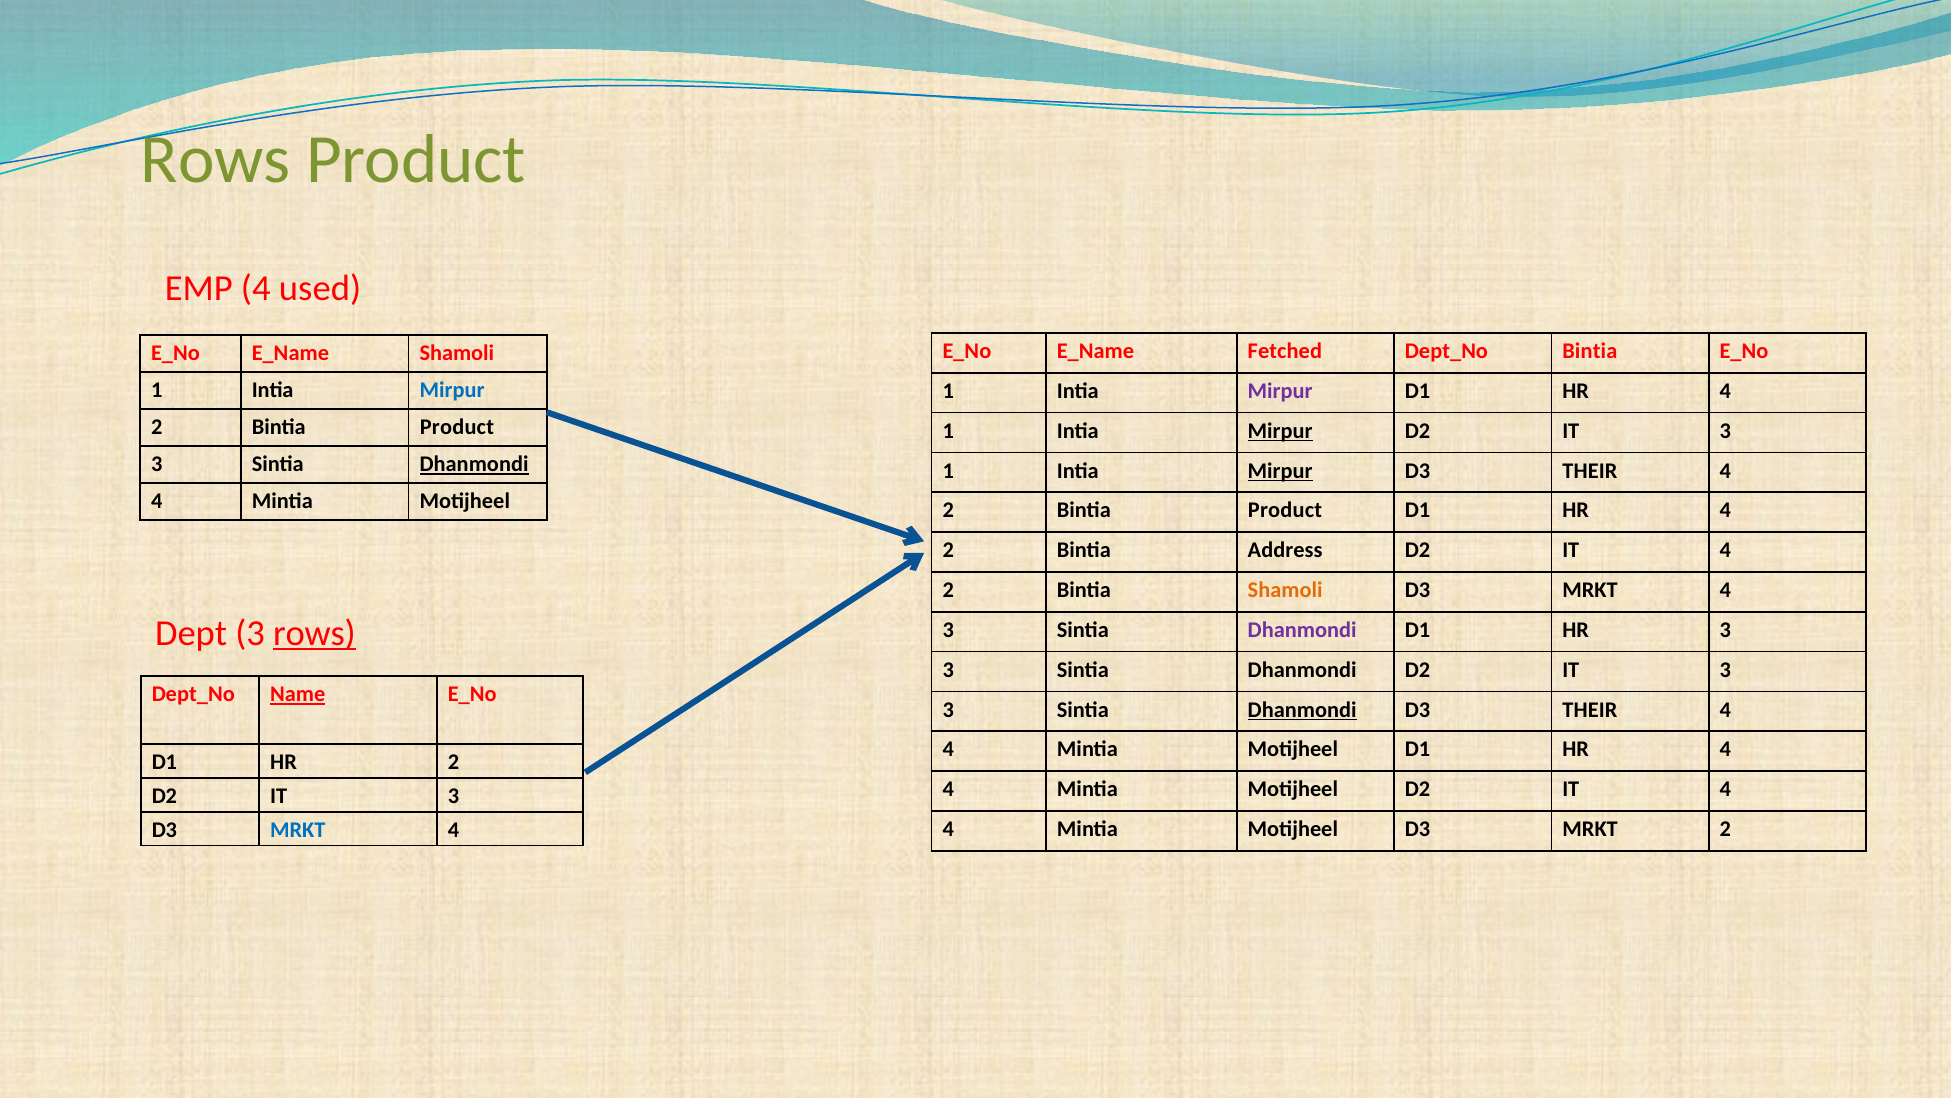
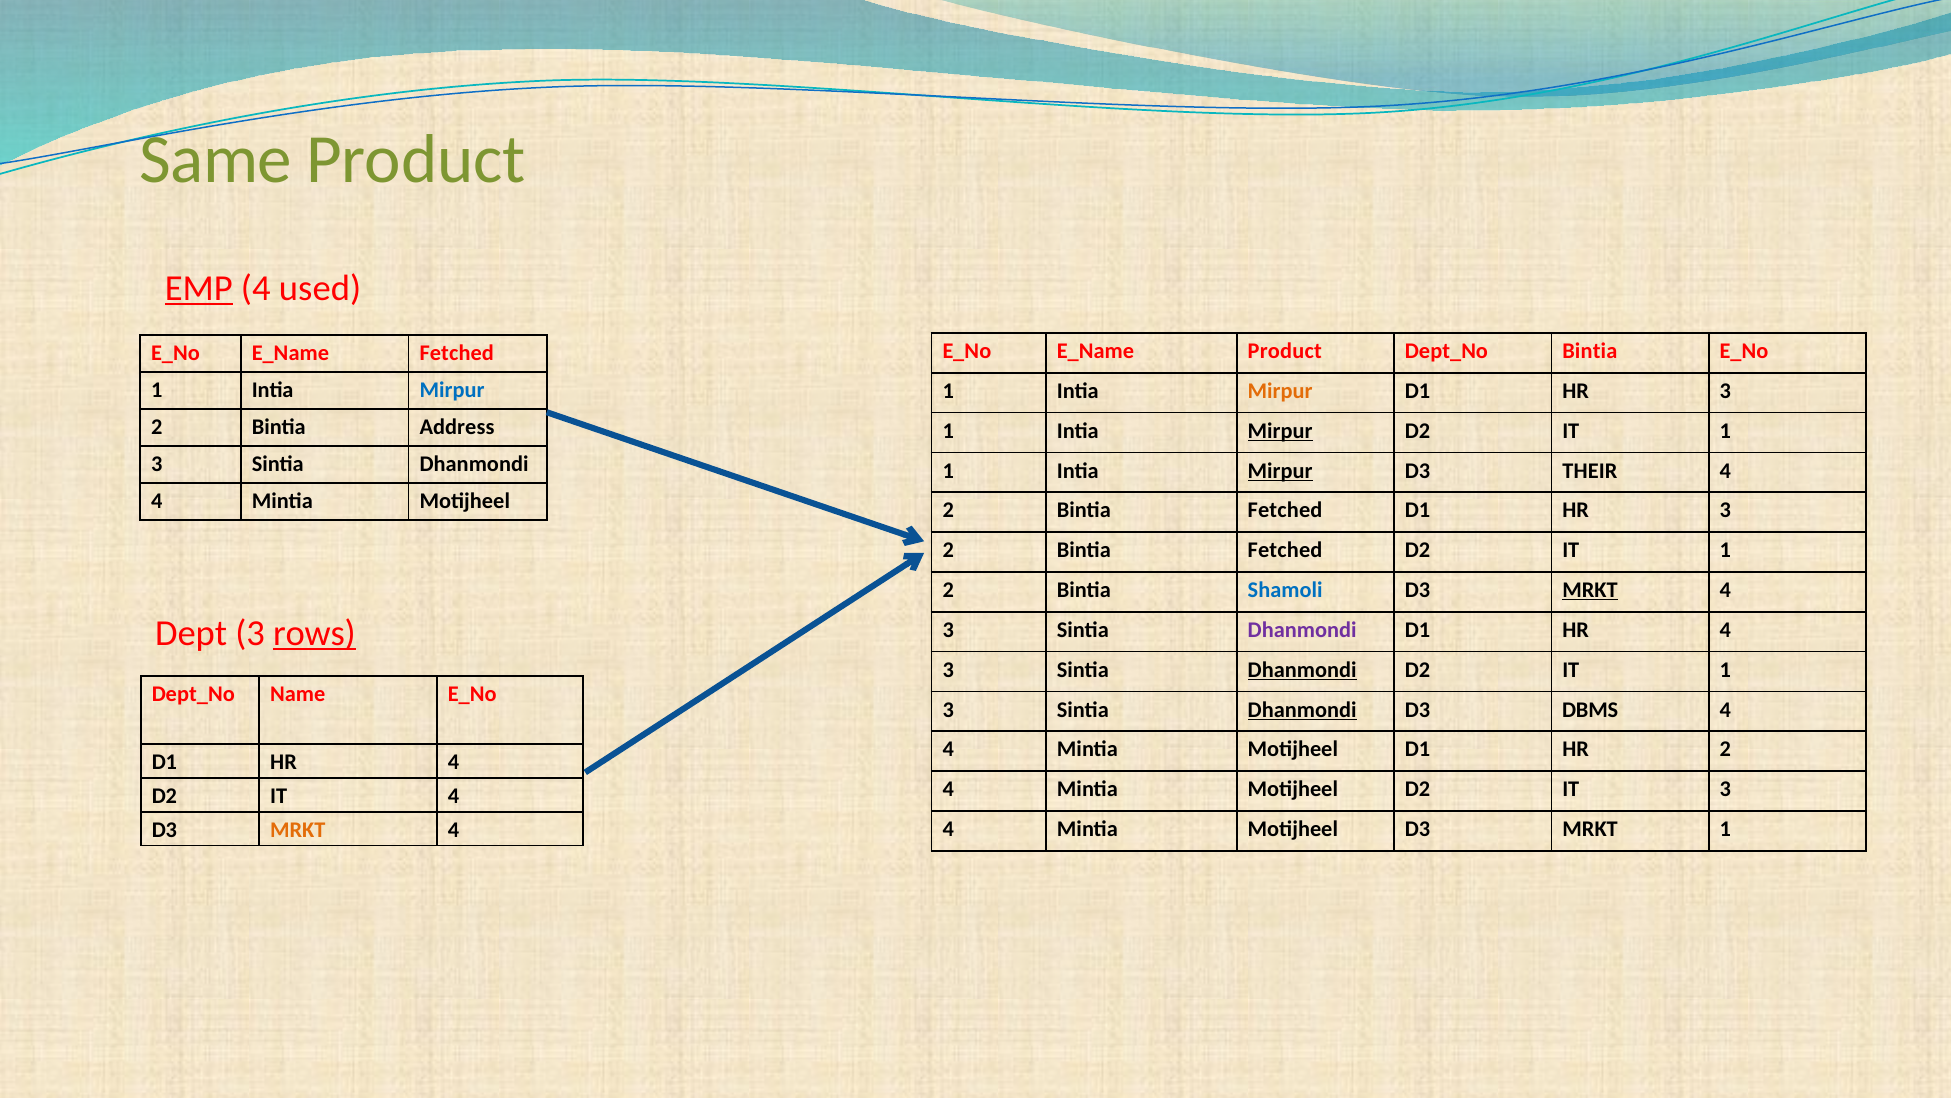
Rows at (216, 159): Rows -> Same
EMP underline: none -> present
Fetched at (1285, 351): Fetched -> Product
Shamoli at (457, 353): Shamoli -> Fetched
Mirpur at (1280, 391) colour: purple -> orange
4 at (1725, 391): 4 -> 3
Product at (457, 427): Product -> Address
3 at (1725, 431): 3 -> 1
Dhanmondi at (474, 464) underline: present -> none
Product at (1285, 510): Product -> Fetched
4 at (1725, 510): 4 -> 3
Address at (1285, 550): Address -> Fetched
4 at (1725, 550): 4 -> 1
Shamoli at (1285, 590) colour: orange -> blue
MRKT at (1590, 590) underline: none -> present
3 at (1725, 630): 3 -> 4
Dhanmondi at (1302, 669) underline: none -> present
3 at (1725, 669): 3 -> 1
Name underline: present -> none
THEIR at (1590, 709): THEIR -> DBMS
Motijheel D1 HR 4: 4 -> 2
2 at (454, 762): 2 -> 4
Motijheel D2 IT 4: 4 -> 3
3 at (454, 796): 3 -> 4
MRKT 2: 2 -> 1
MRKT at (298, 829) colour: blue -> orange
